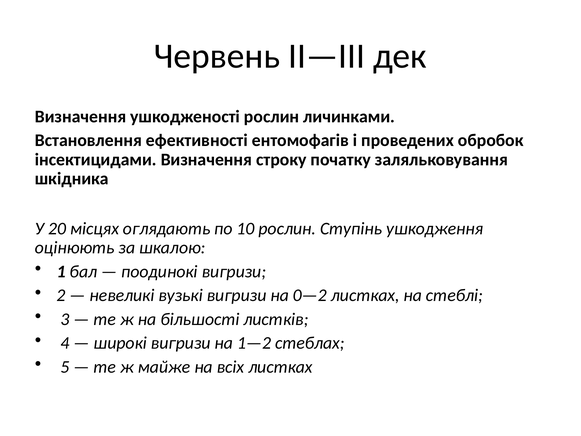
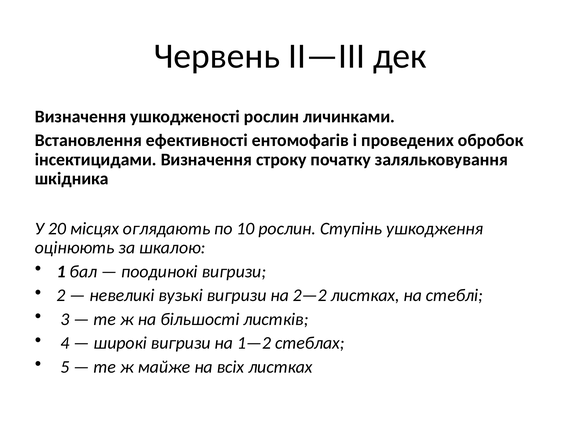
0—2: 0—2 -> 2—2
